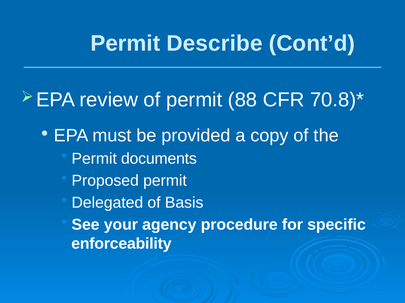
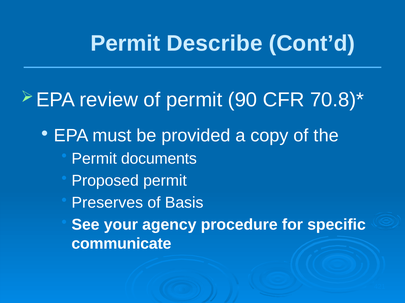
88: 88 -> 90
Delegated: Delegated -> Preserves
enforceability: enforceability -> communicate
